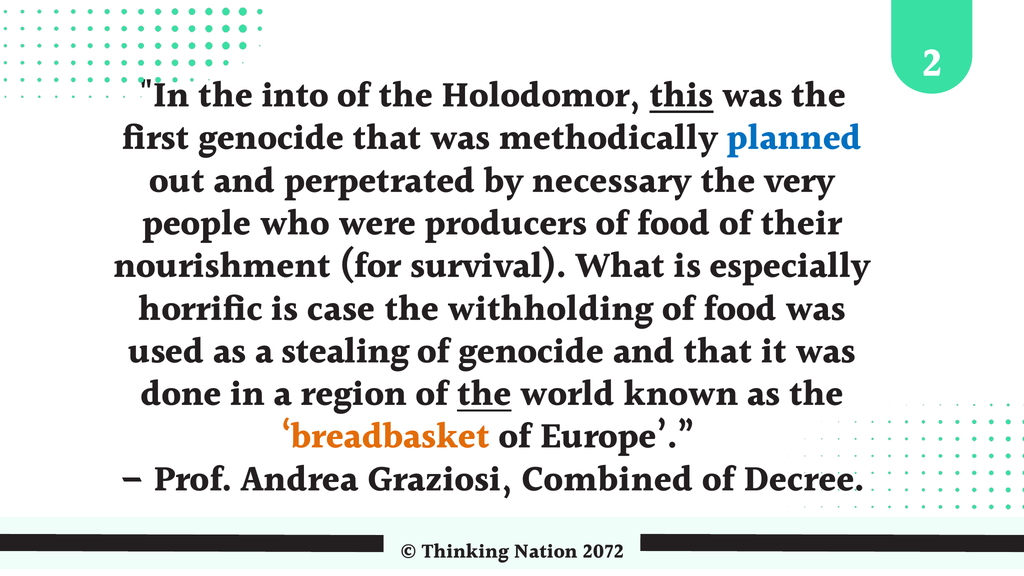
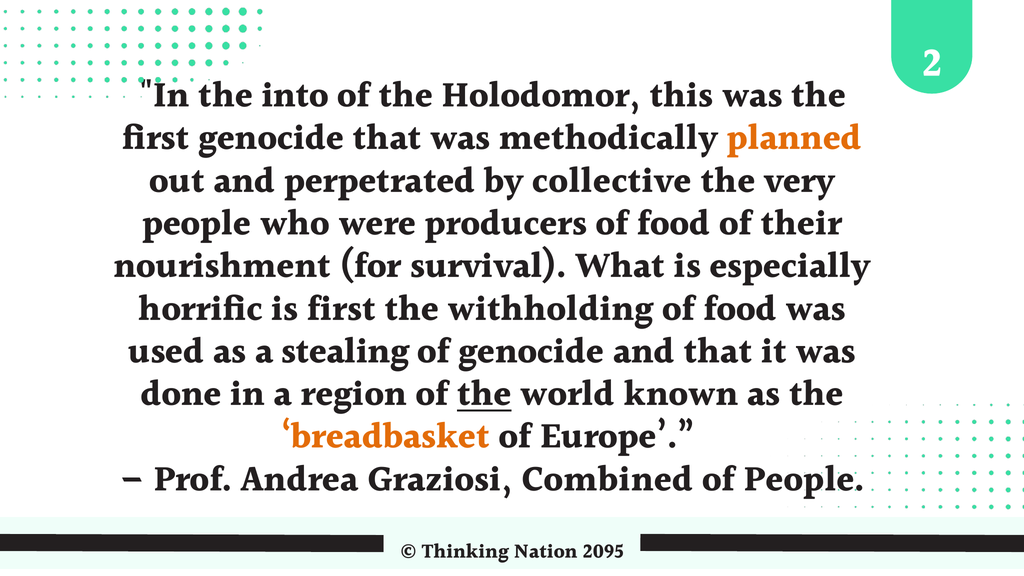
this underline: present -> none
planned colour: blue -> orange
necessary: necessary -> collective
is case: case -> first
of Decree: Decree -> People
2072: 2072 -> 2095
